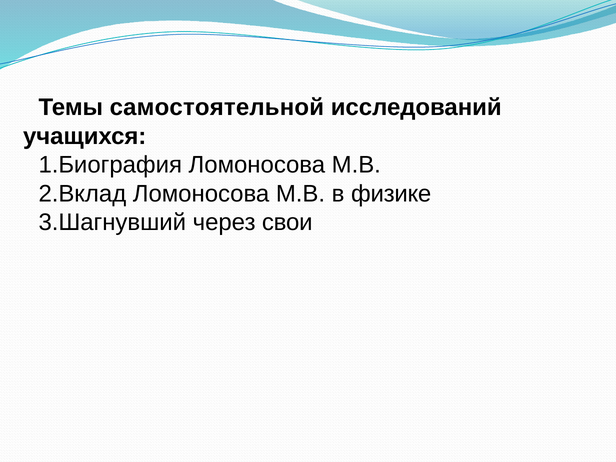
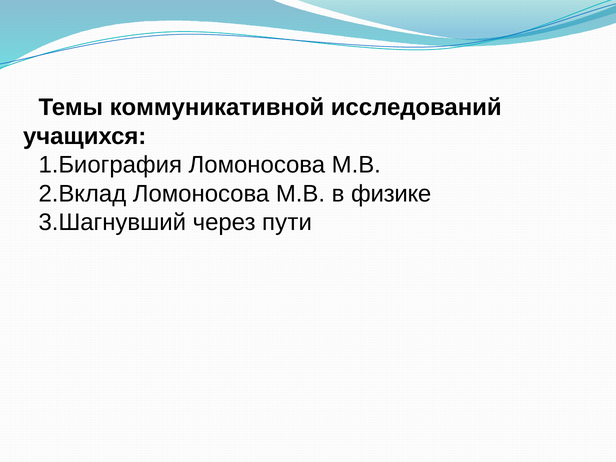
самостоятельной: самостоятельной -> коммуникативной
свои: свои -> пути
